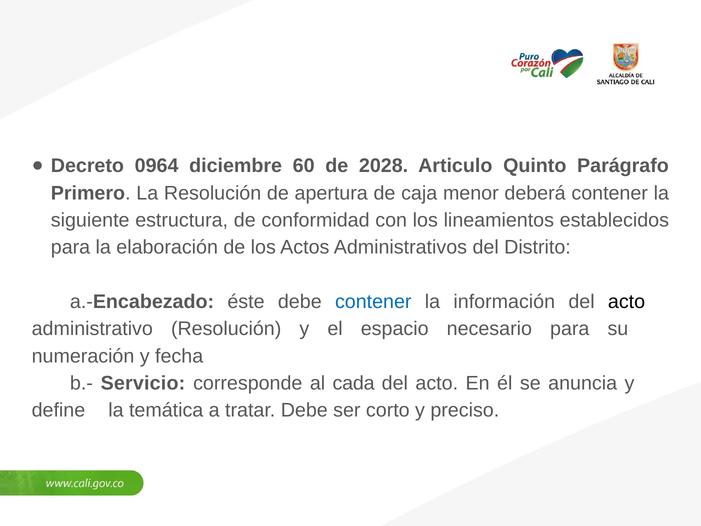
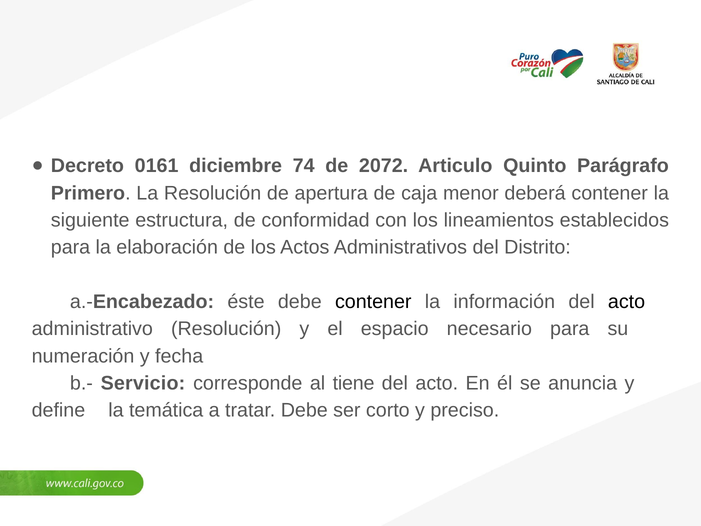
0964: 0964 -> 0161
60: 60 -> 74
2028: 2028 -> 2072
contener at (373, 302) colour: blue -> black
cada: cada -> tiene
